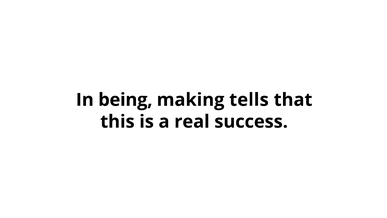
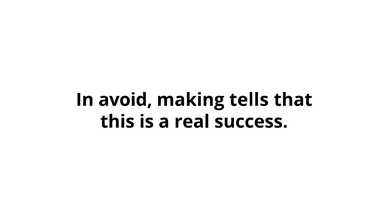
being: being -> avoid
